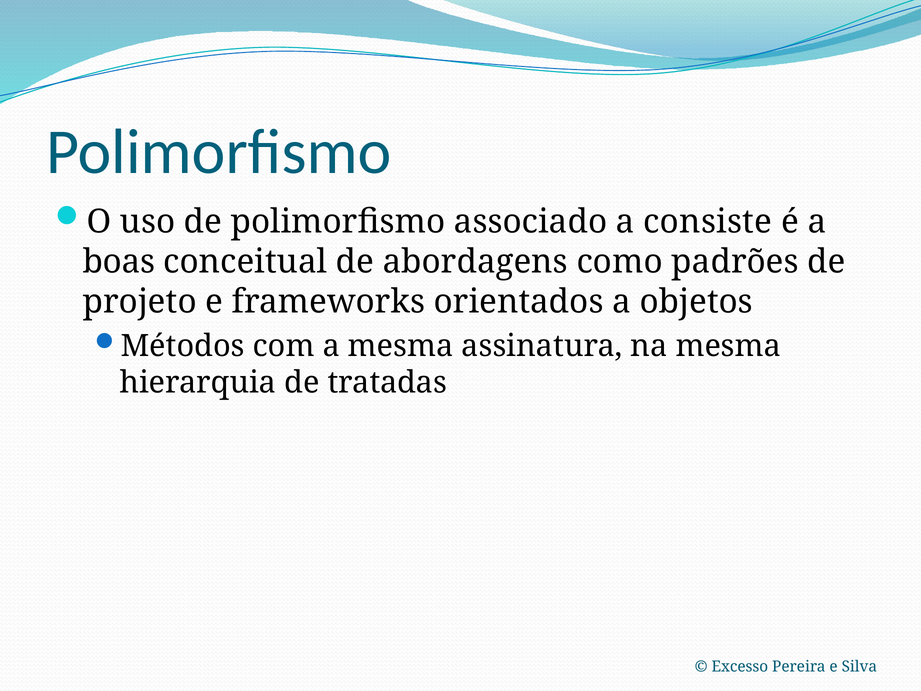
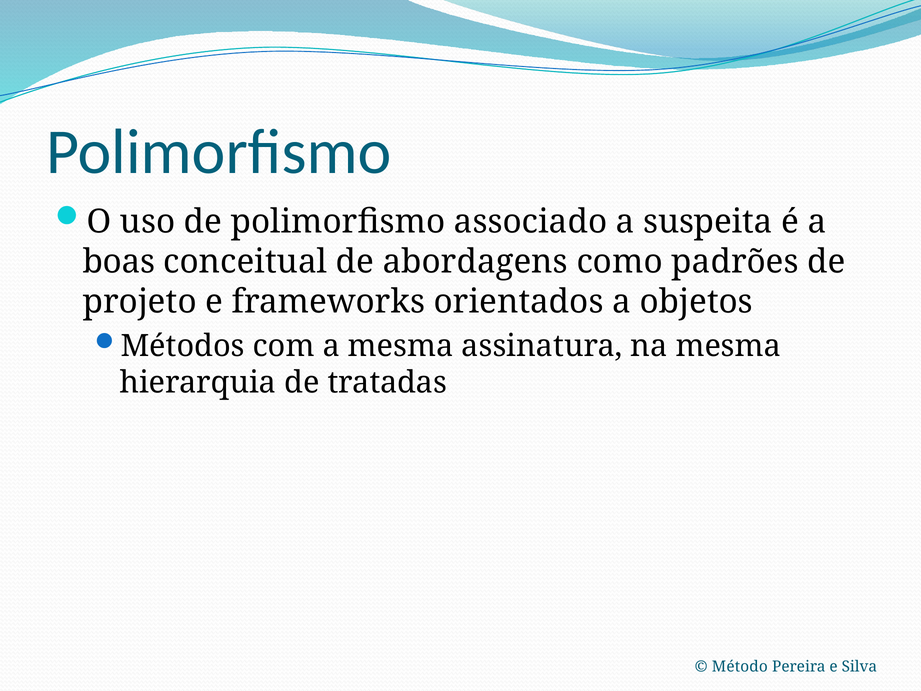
consiste: consiste -> suspeita
Excesso: Excesso -> Método
